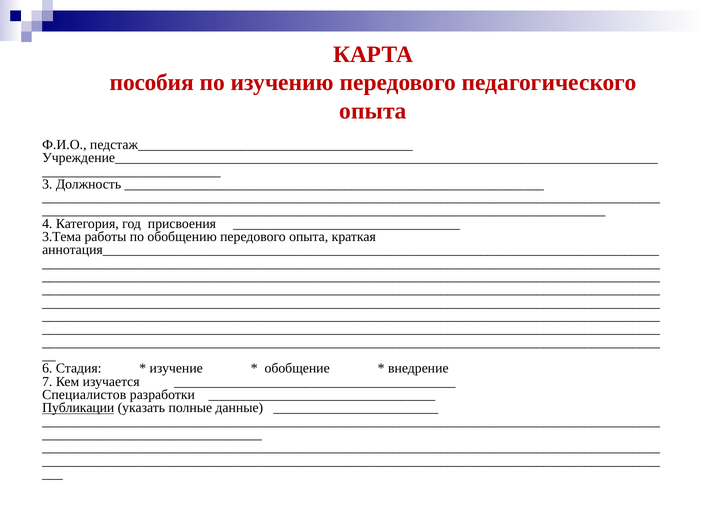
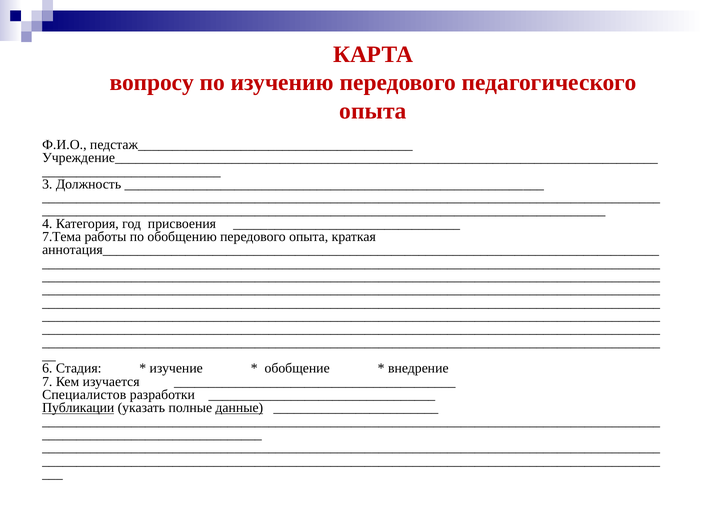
пособия: пособия -> вопросу
3.Тема: 3.Тема -> 7.Тема
данные underline: none -> present
